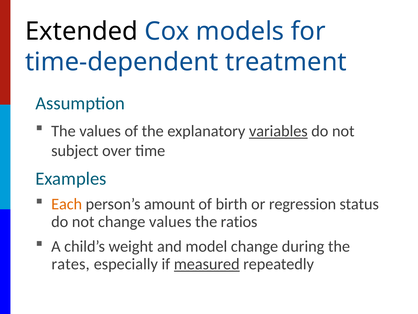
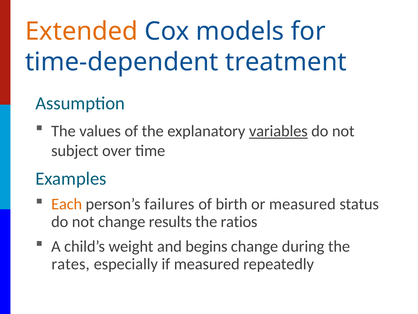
Extended colour: black -> orange
amount: amount -> failures
or regression: regression -> measured
change values: values -> results
model: model -> begins
measured at (207, 264) underline: present -> none
